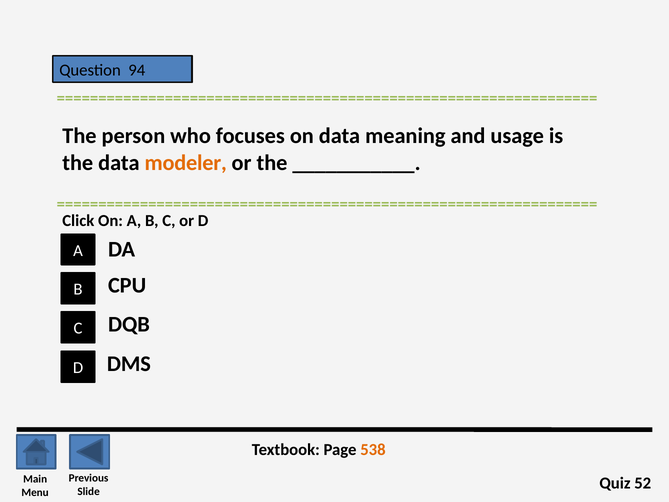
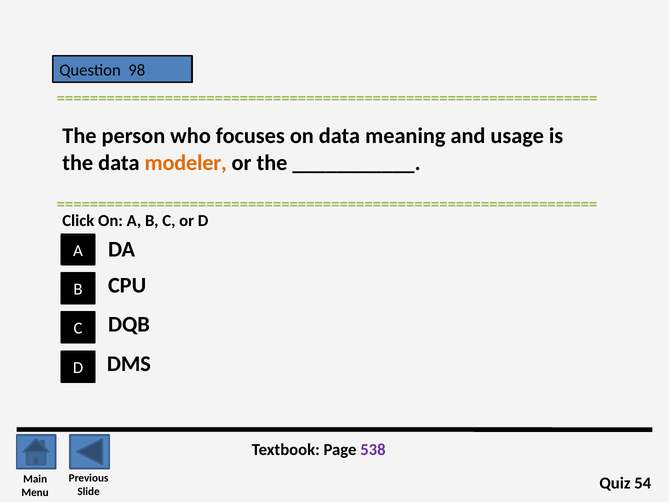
94: 94 -> 98
538 colour: orange -> purple
52: 52 -> 54
